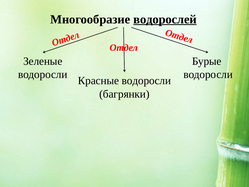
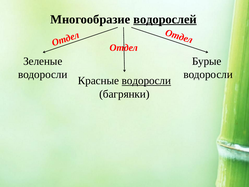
водоросли at (146, 81) underline: none -> present
